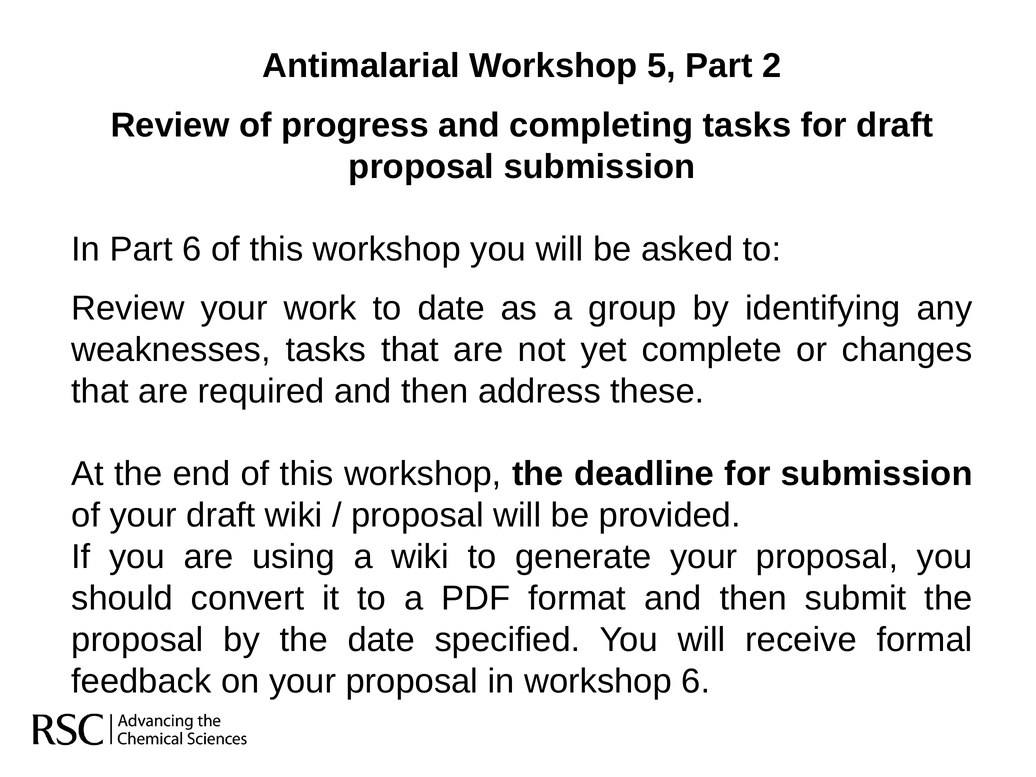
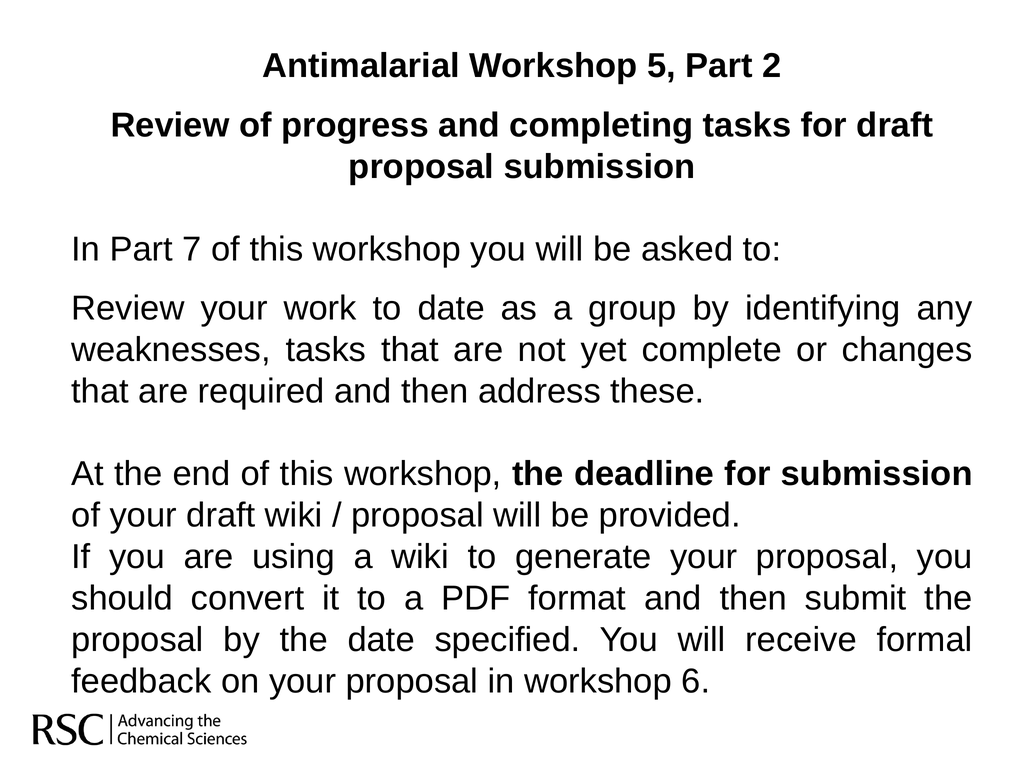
Part 6: 6 -> 7
